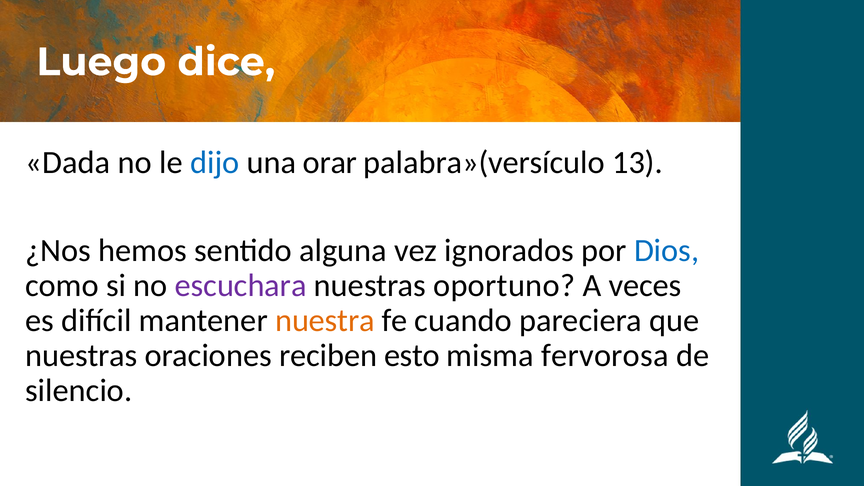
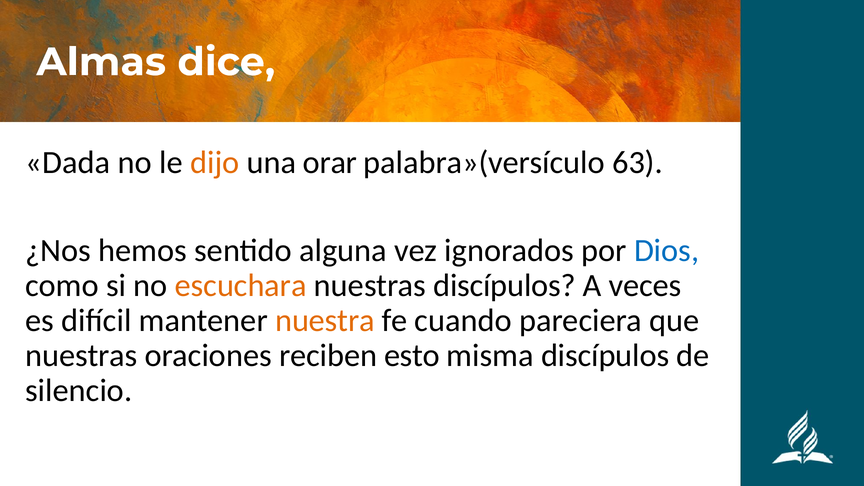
Luego: Luego -> Almas
dijo colour: blue -> orange
13: 13 -> 63
escuchara colour: purple -> orange
nuestras oportuno: oportuno -> discípulos
misma fervorosa: fervorosa -> discípulos
